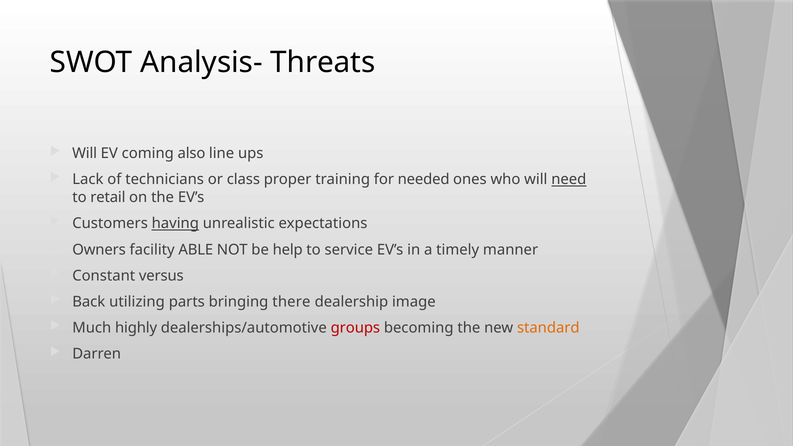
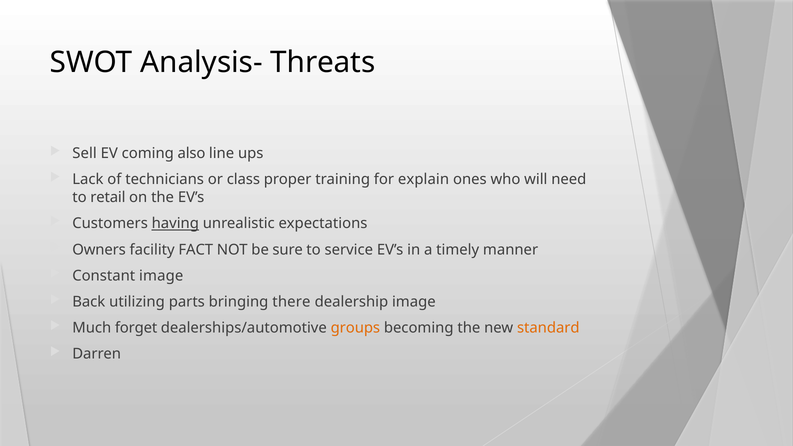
Will at (85, 153): Will -> Sell
needed: needed -> explain
need underline: present -> none
ABLE: ABLE -> FACT
help: help -> sure
Constant versus: versus -> image
highly: highly -> forget
groups colour: red -> orange
